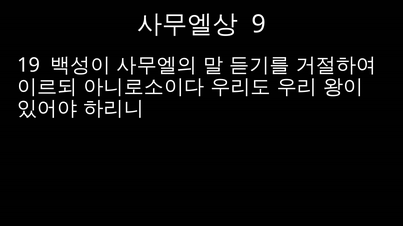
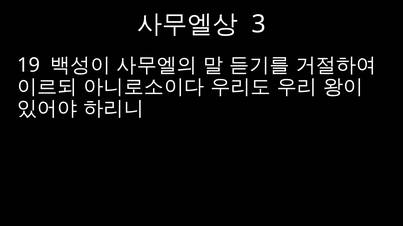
9: 9 -> 3
